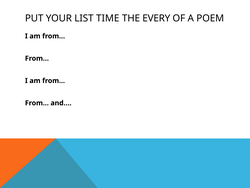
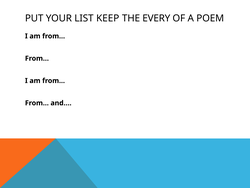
TIME: TIME -> KEEP
